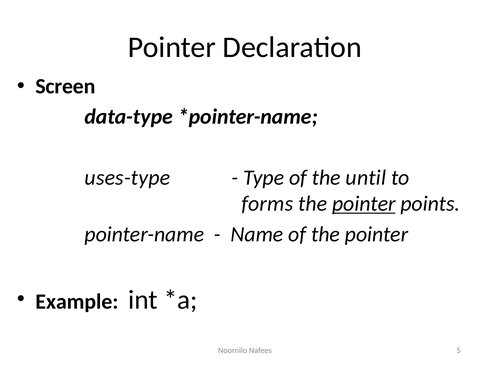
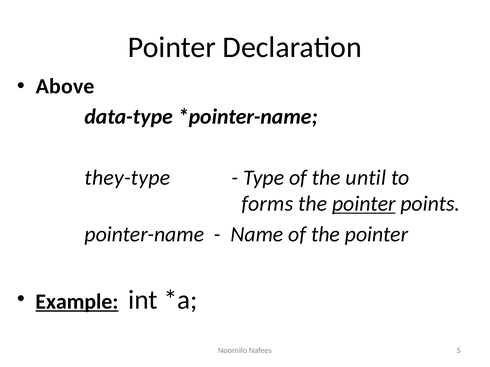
Screen: Screen -> Above
uses-type: uses-type -> they-type
Example underline: none -> present
